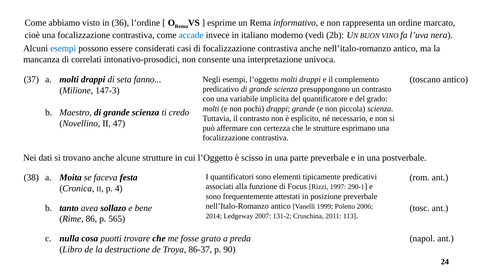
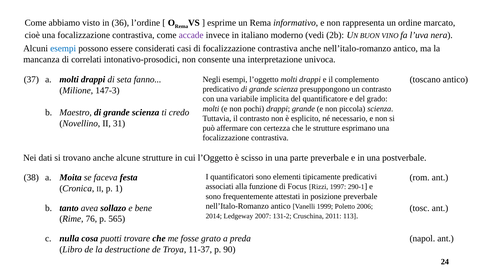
accade colour: blue -> purple
47: 47 -> 31
4: 4 -> 1
86: 86 -> 76
86-37: 86-37 -> 11-37
